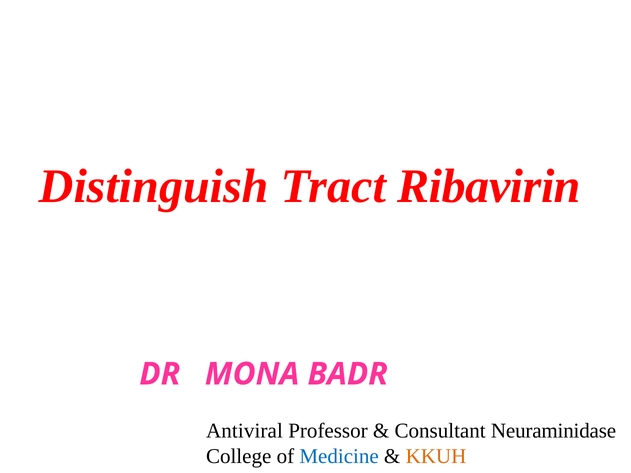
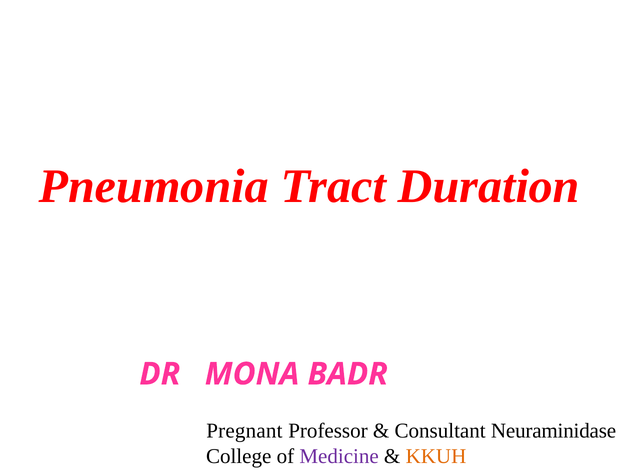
Distinguish: Distinguish -> Pneumonia
Ribavirin: Ribavirin -> Duration
Antiviral: Antiviral -> Pregnant
Medicine colour: blue -> purple
